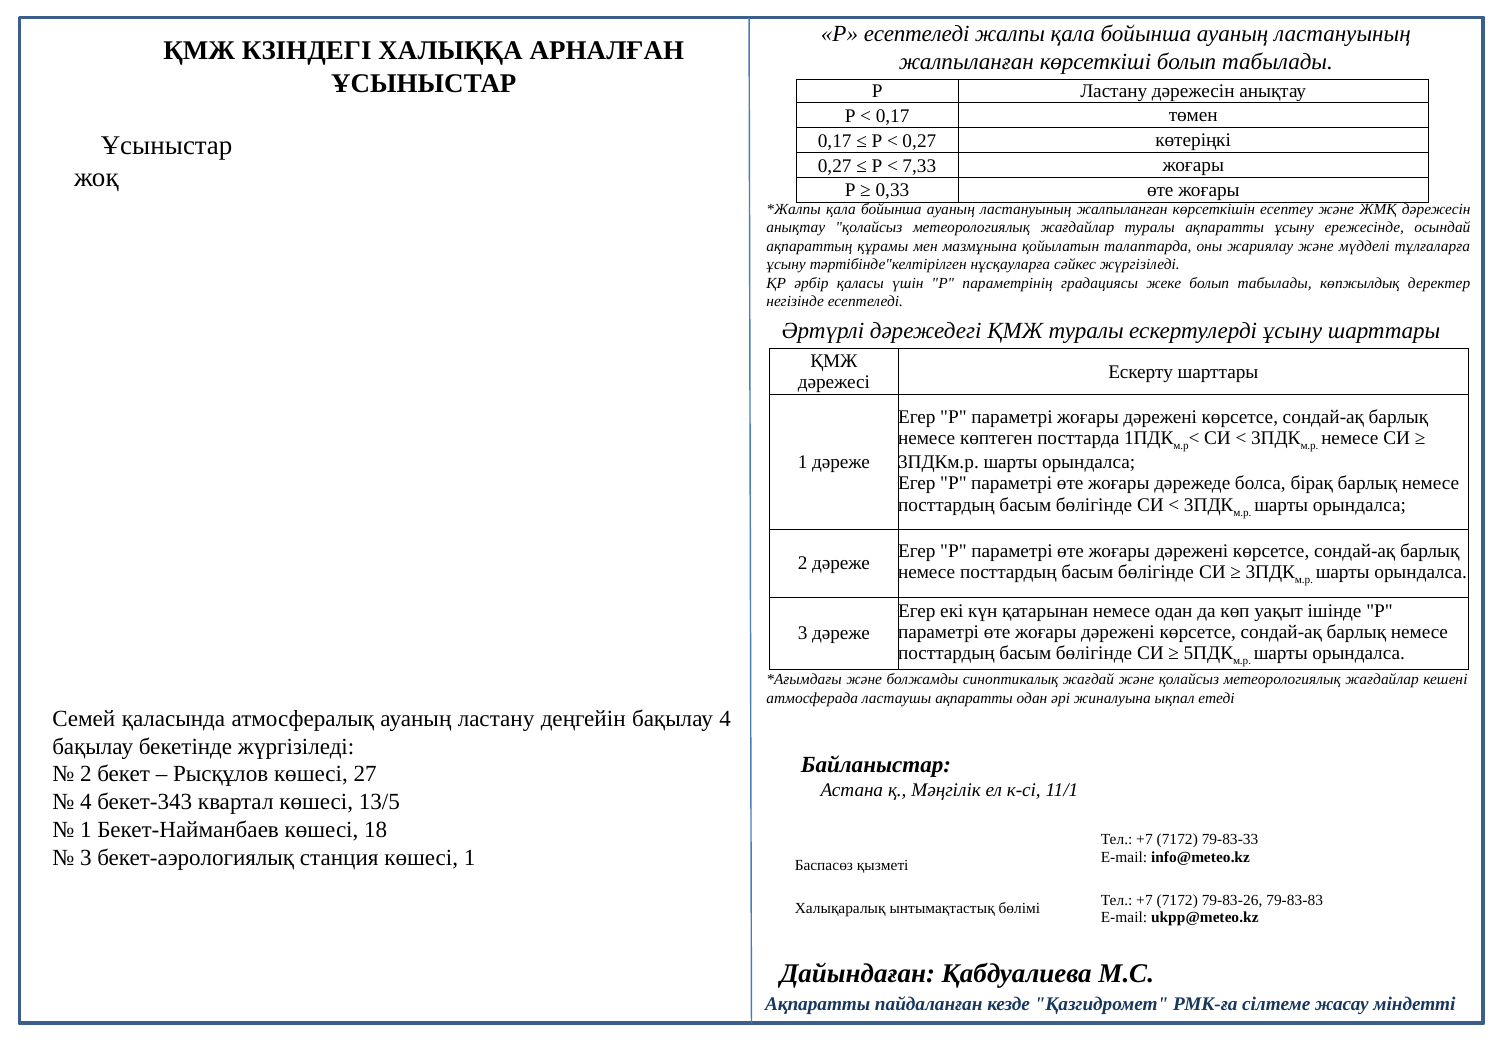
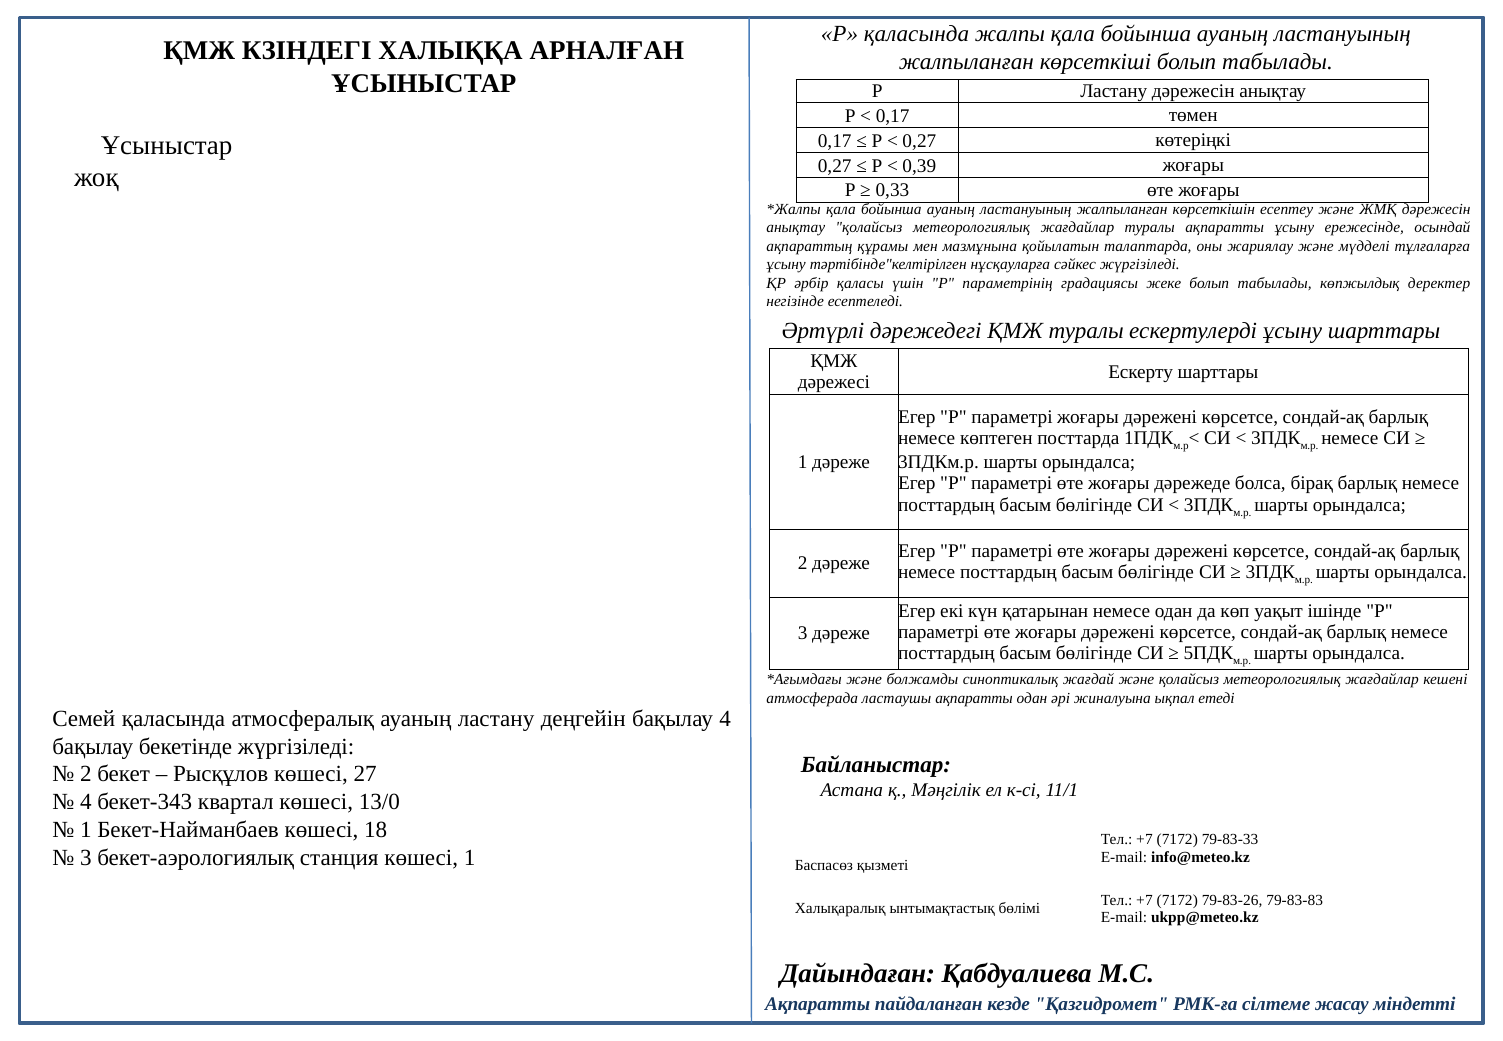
Р есептеледі: есептеледі -> қаласында
7,33: 7,33 -> 0,39
13/5: 13/5 -> 13/0
